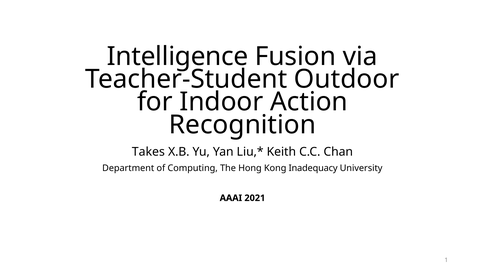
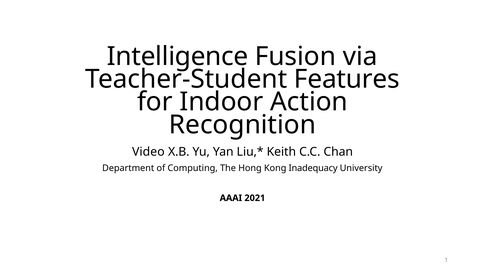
Outdoor: Outdoor -> Features
Takes: Takes -> Video
